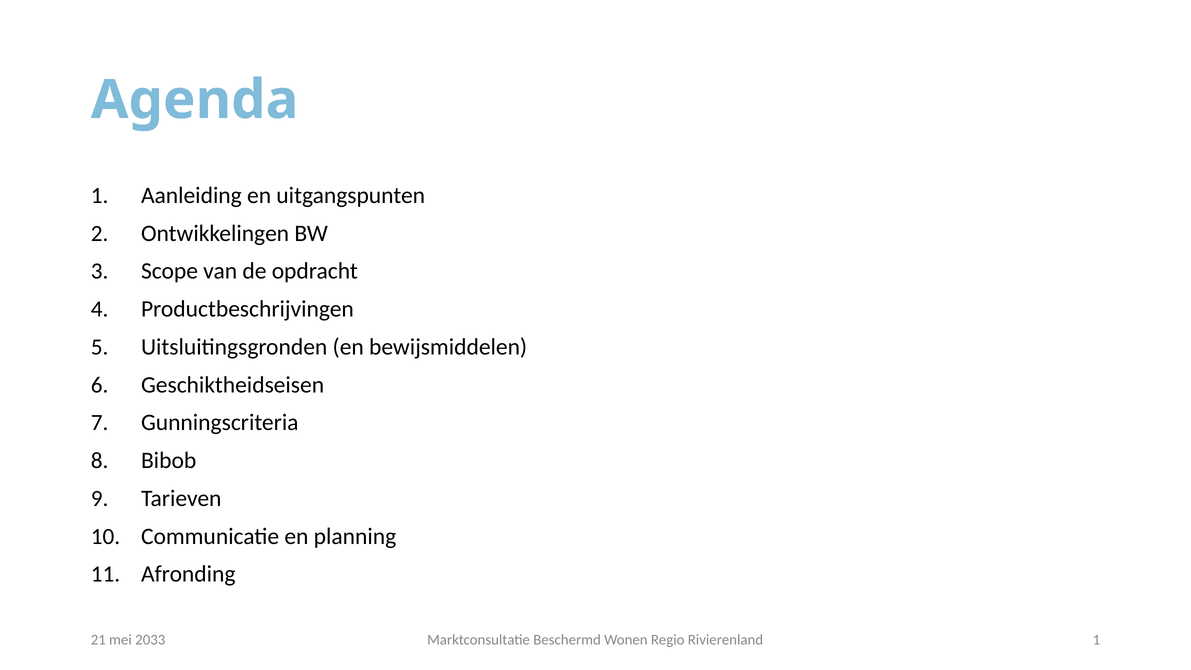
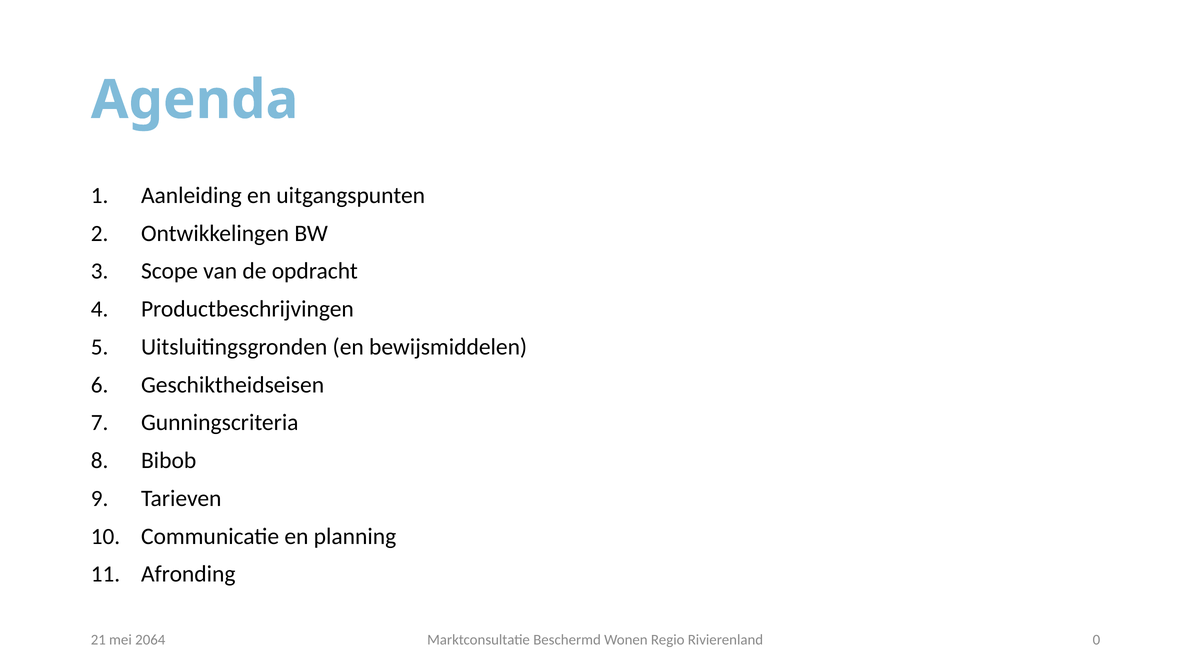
Rivierenland 1: 1 -> 0
2033: 2033 -> 2064
